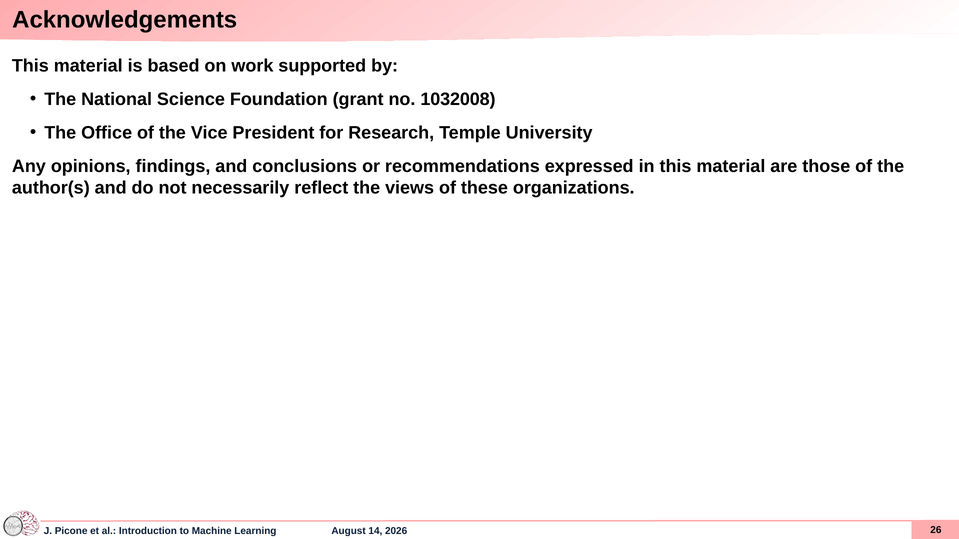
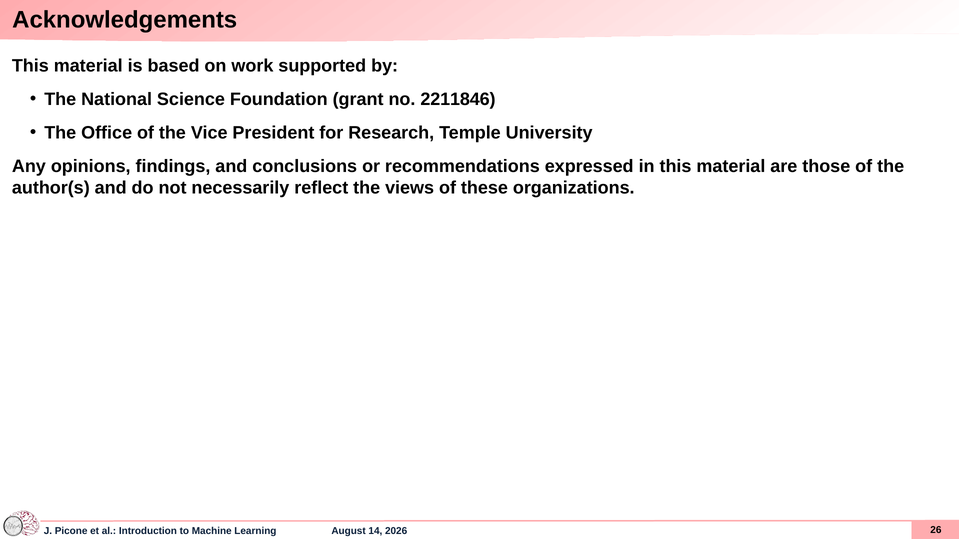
1032008: 1032008 -> 2211846
